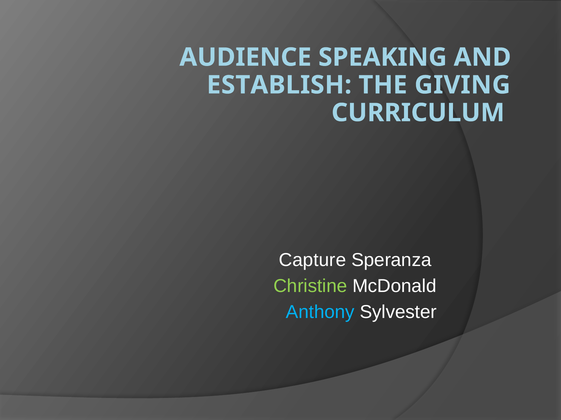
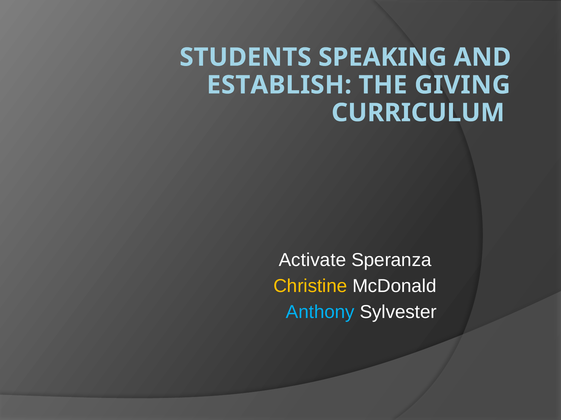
AUDIENCE: AUDIENCE -> STUDENTS
Capture: Capture -> Activate
Christine colour: light green -> yellow
